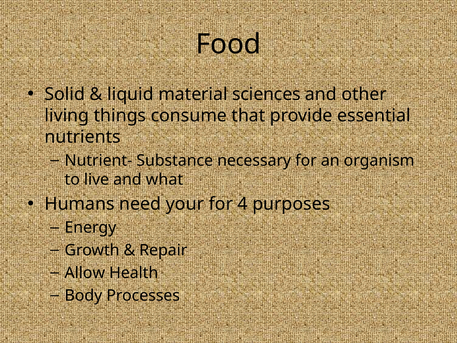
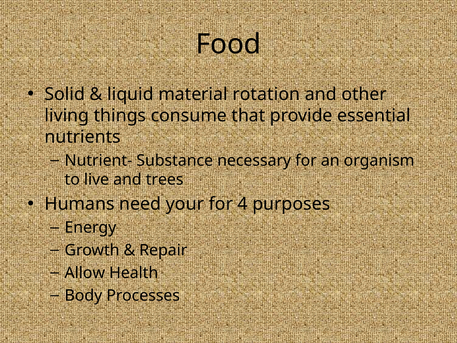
sciences: sciences -> rotation
what: what -> trees
